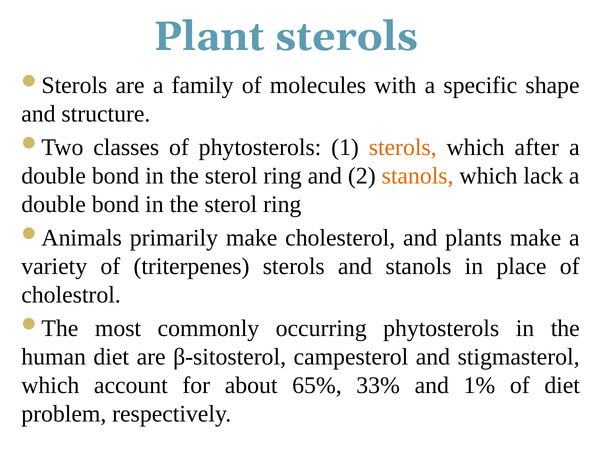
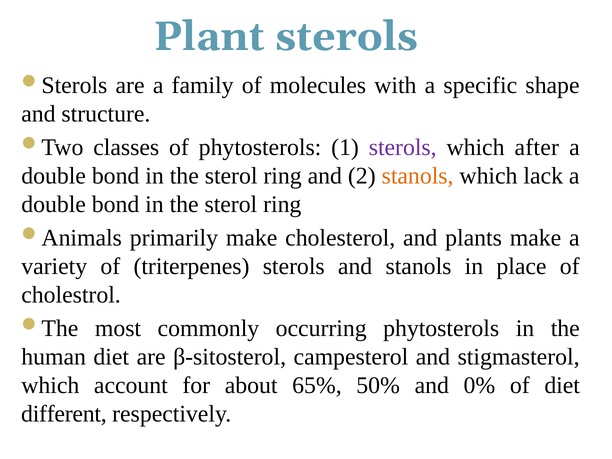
sterols at (403, 147) colour: orange -> purple
33%: 33% -> 50%
1%: 1% -> 0%
problem: problem -> different
